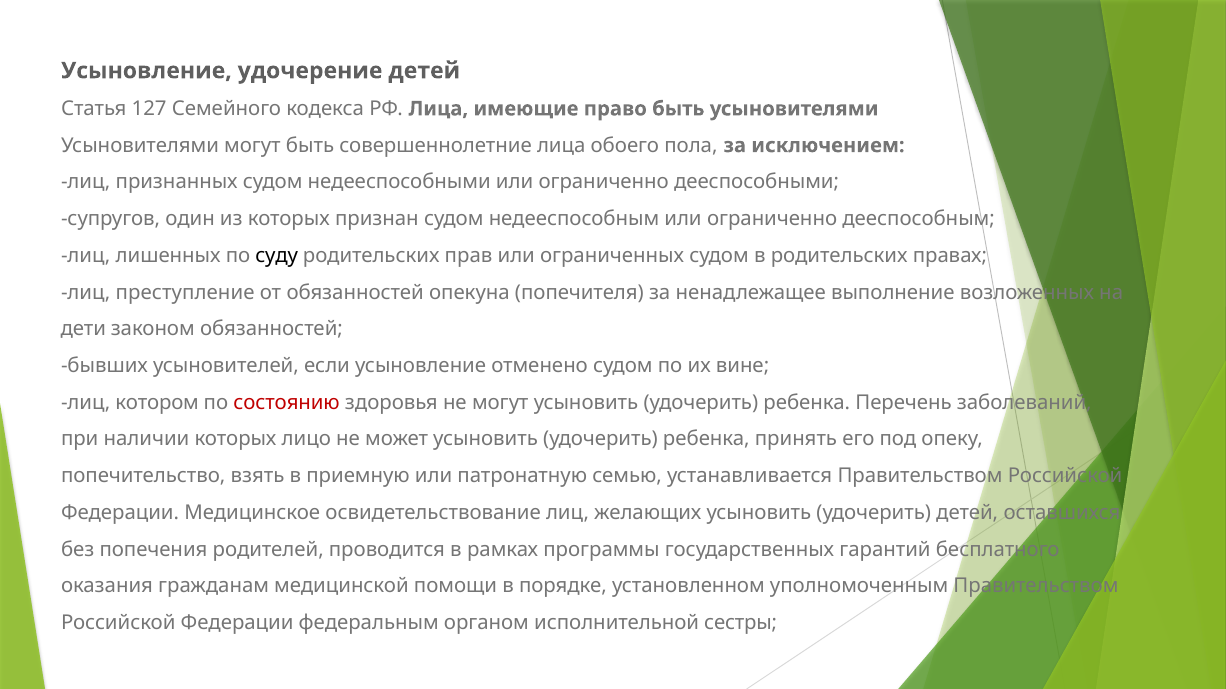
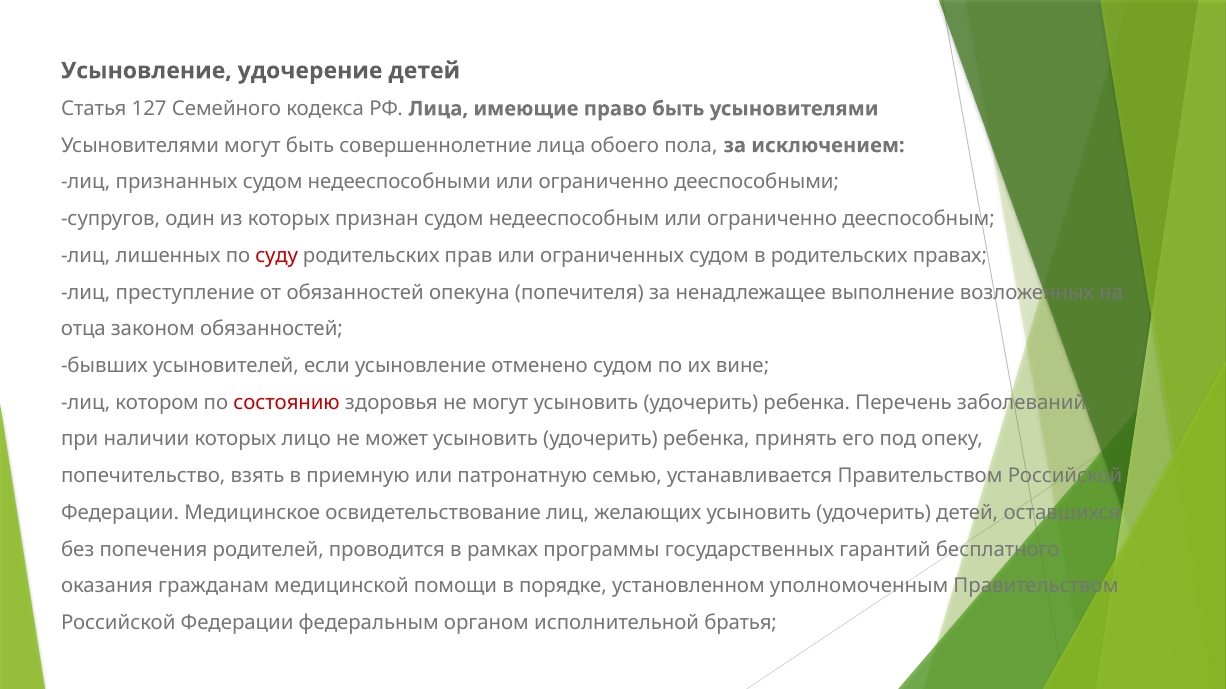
суду colour: black -> red
дети: дети -> отца
сестры: сестры -> братья
